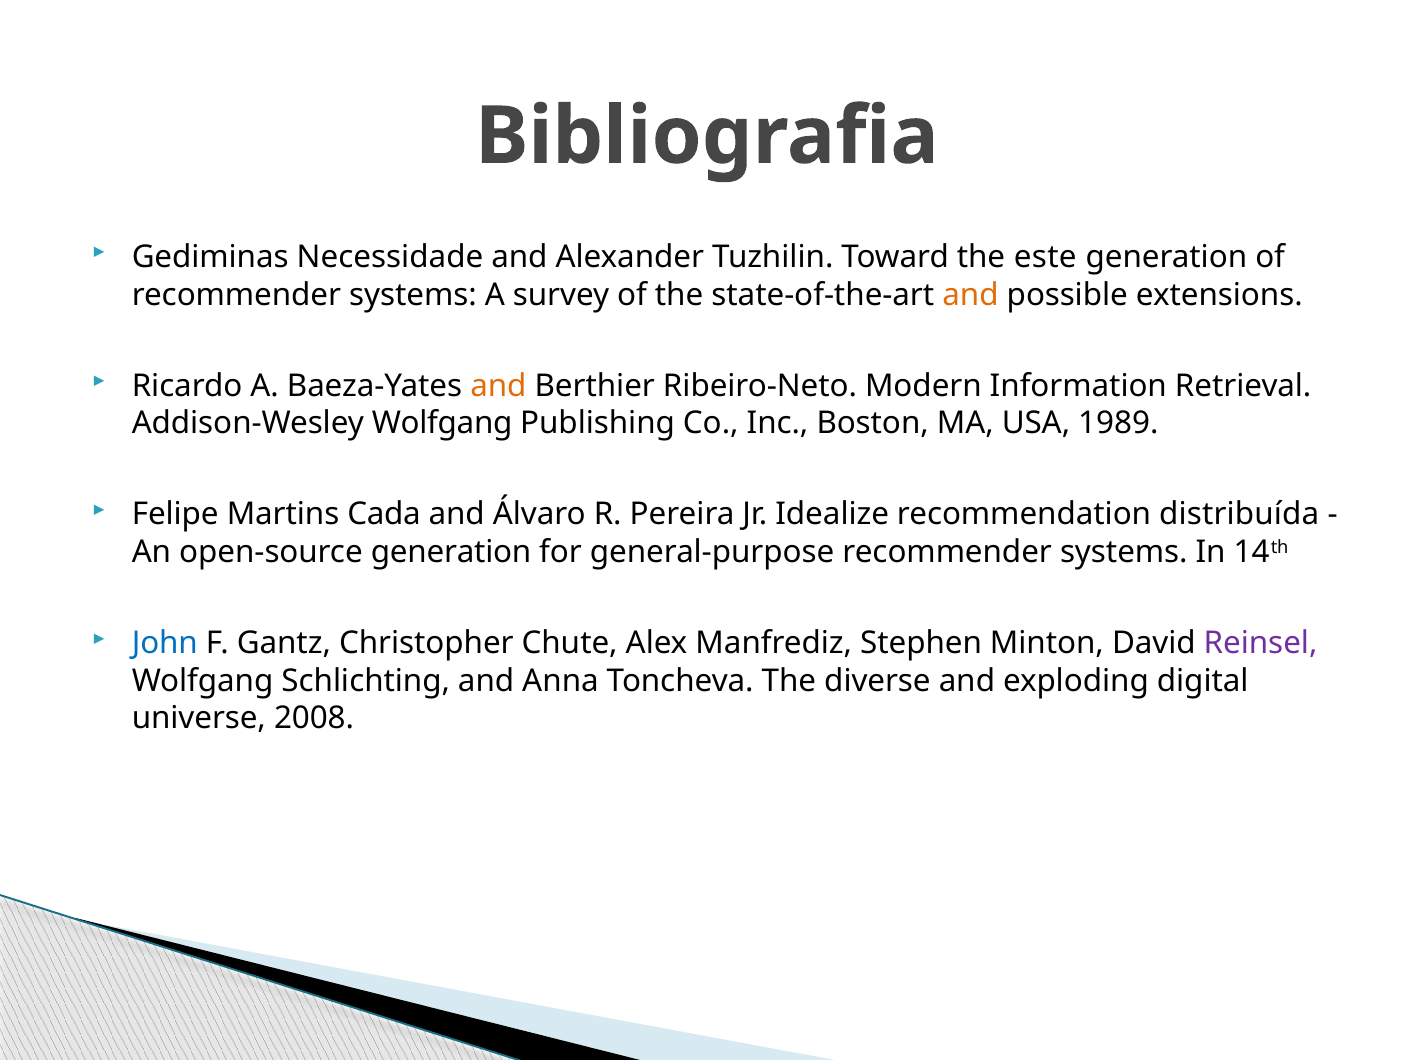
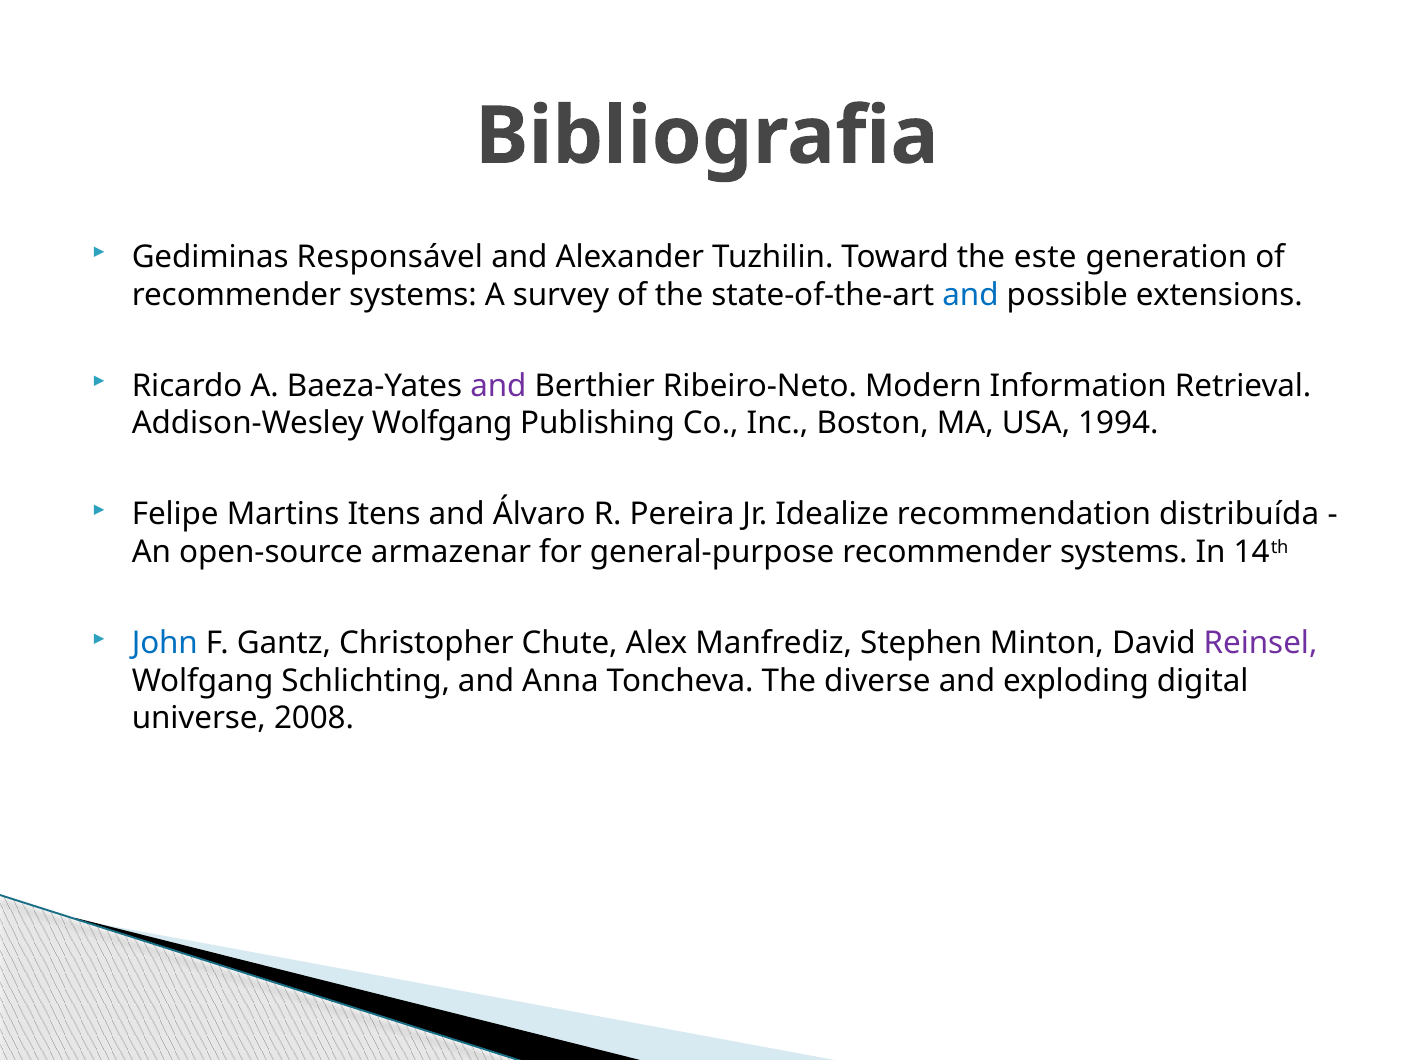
Necessidade: Necessidade -> Responsável
and at (971, 295) colour: orange -> blue
and at (498, 386) colour: orange -> purple
1989: 1989 -> 1994
Cada: Cada -> Itens
open-source generation: generation -> armazenar
